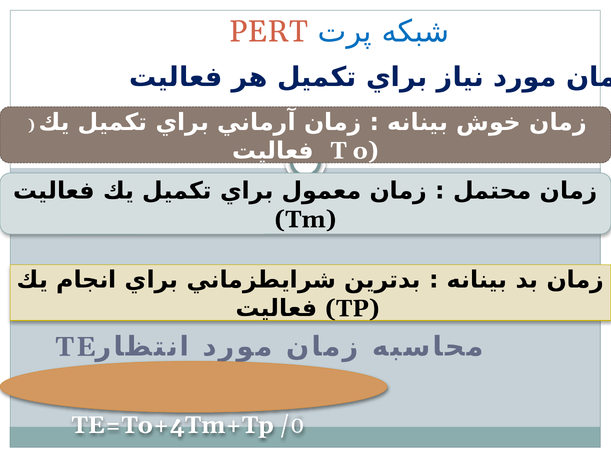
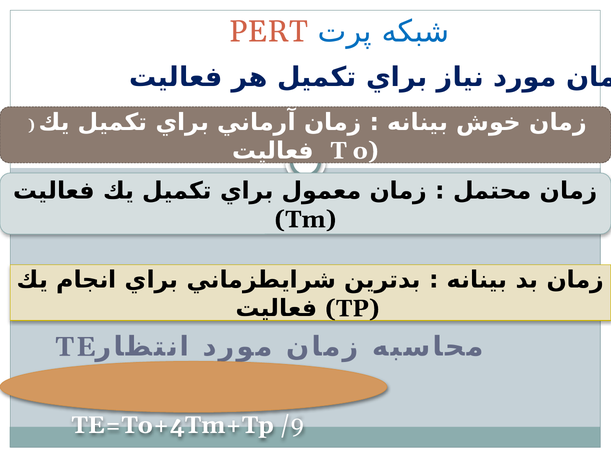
/0: /0 -> /9
